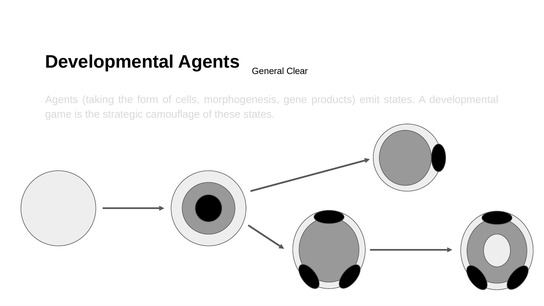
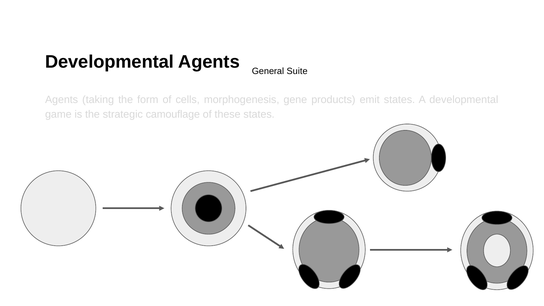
Clear: Clear -> Suite
